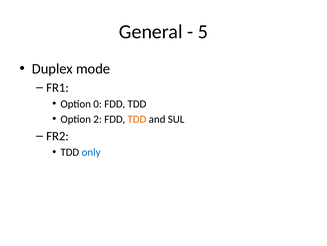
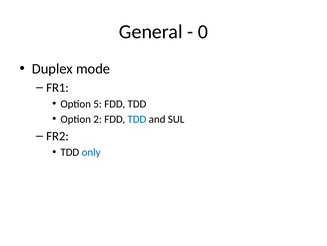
5: 5 -> 0
0: 0 -> 5
TDD at (137, 119) colour: orange -> blue
